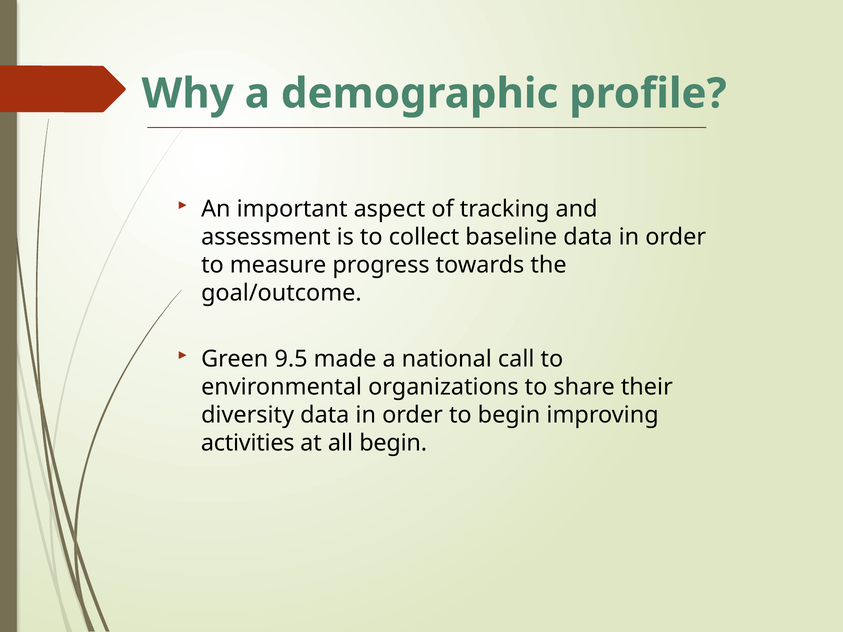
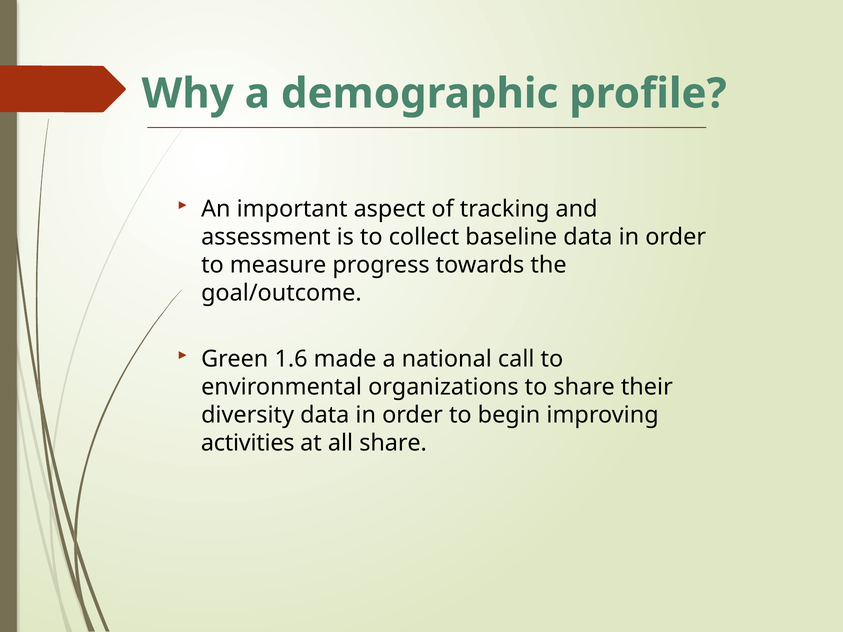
9.5: 9.5 -> 1.6
all begin: begin -> share
